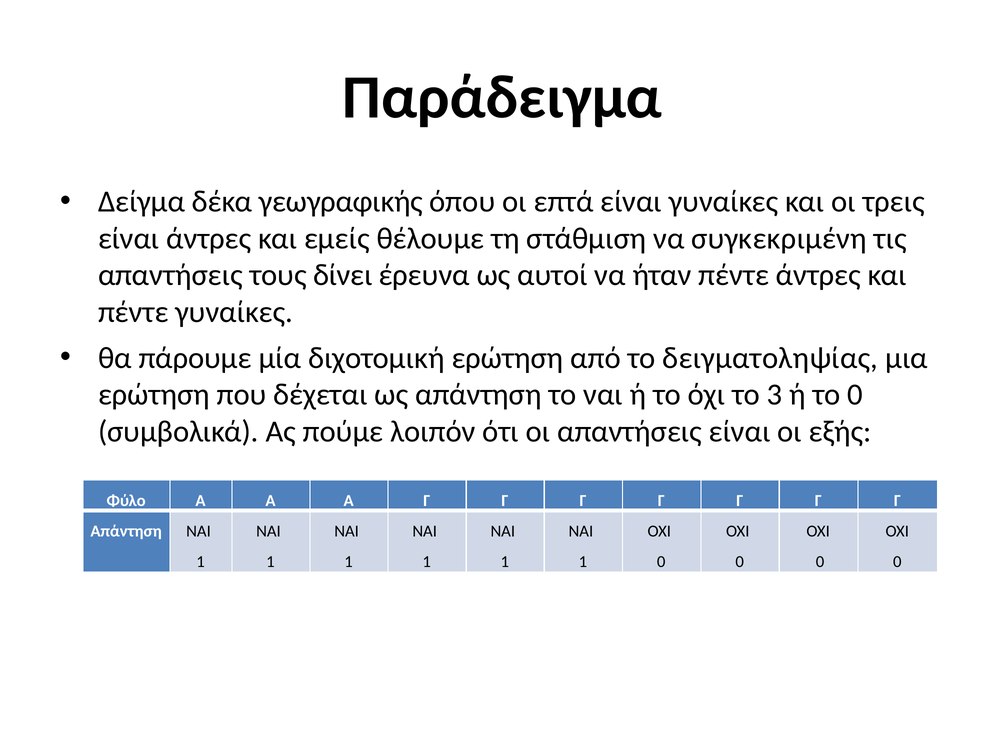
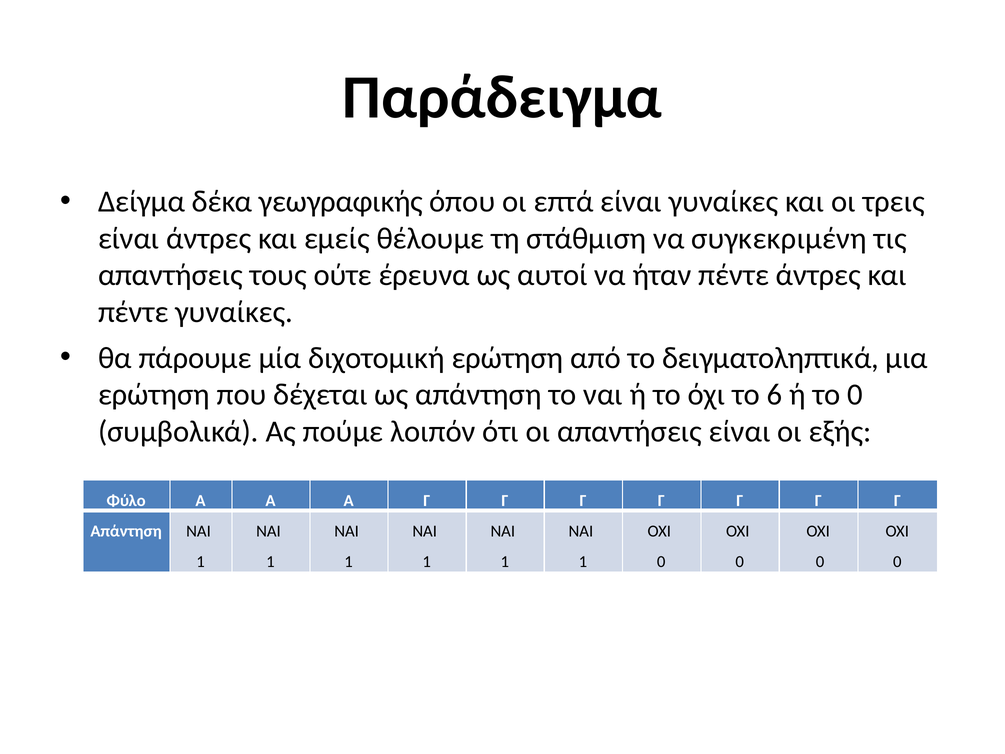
δίνει: δίνει -> ούτε
δειγματοληψίας: δειγματοληψίας -> δειγματοληπτικά
3: 3 -> 6
